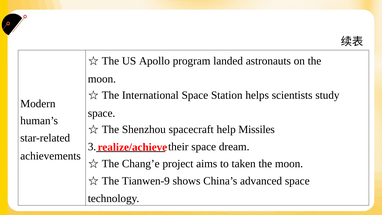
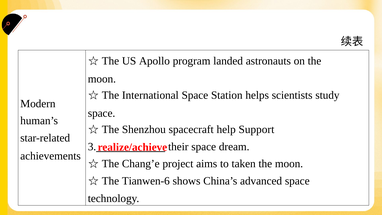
Missiles: Missiles -> Support
Tianwen-9: Tianwen-9 -> Tianwen-6
